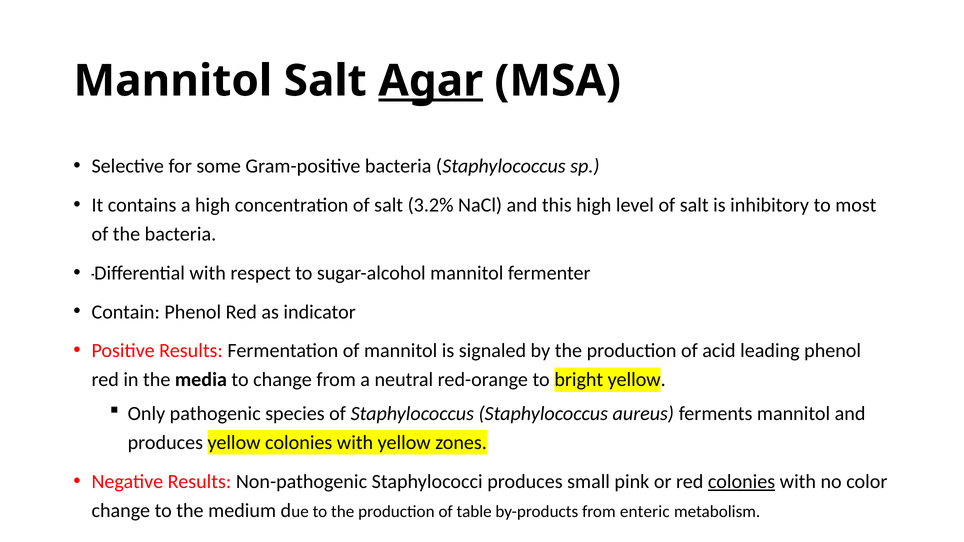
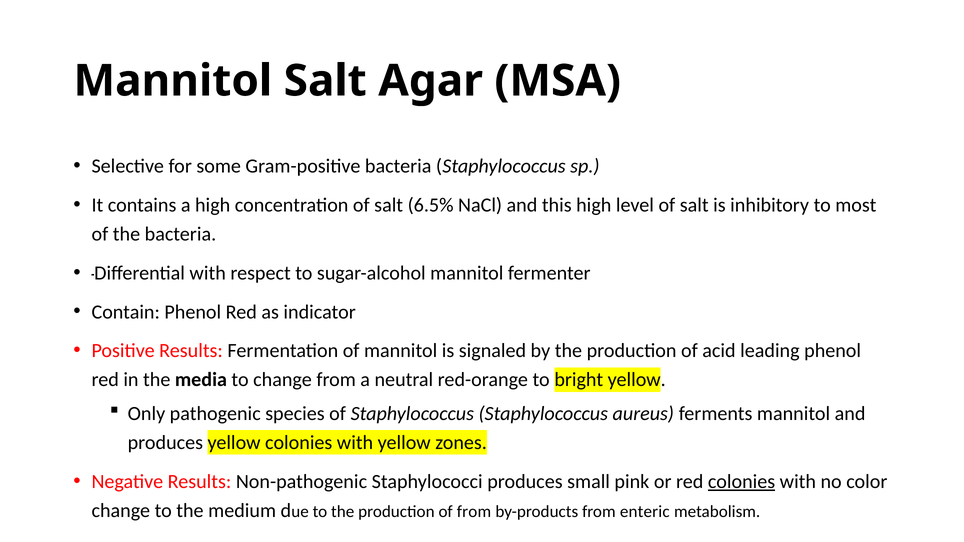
Agar underline: present -> none
3.2%: 3.2% -> 6.5%
of table: table -> from
